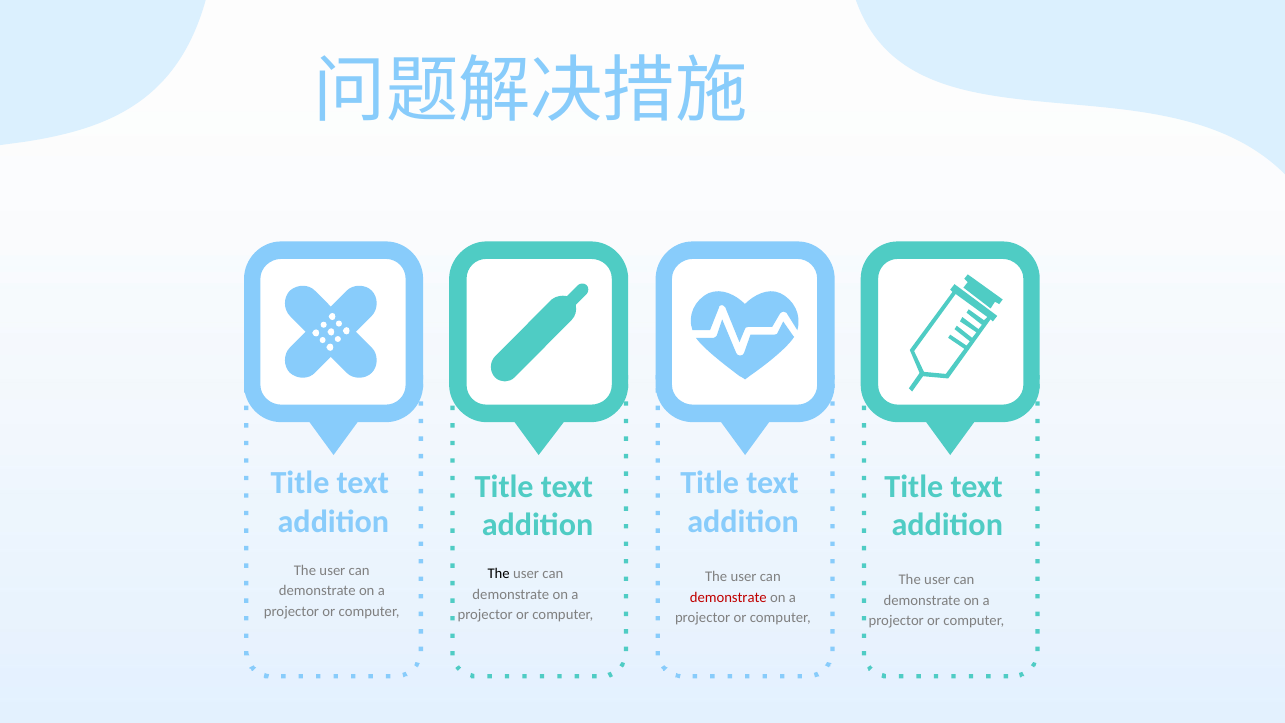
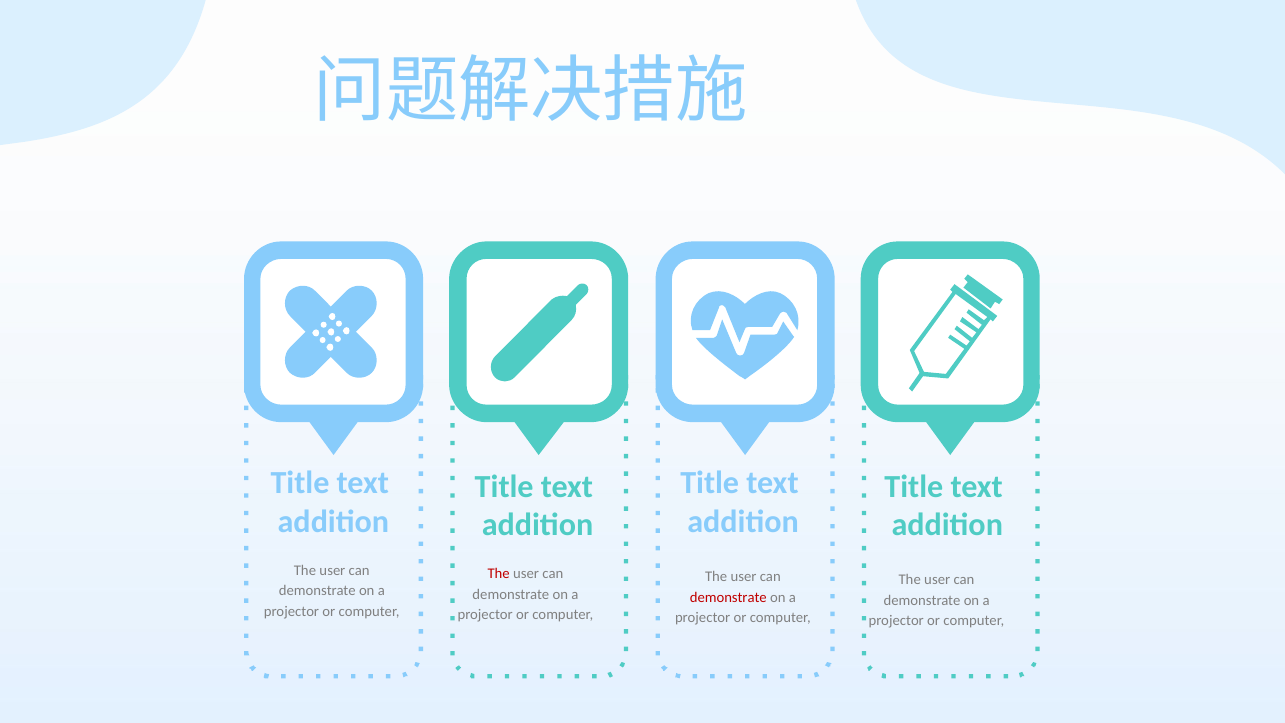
The at (499, 574) colour: black -> red
